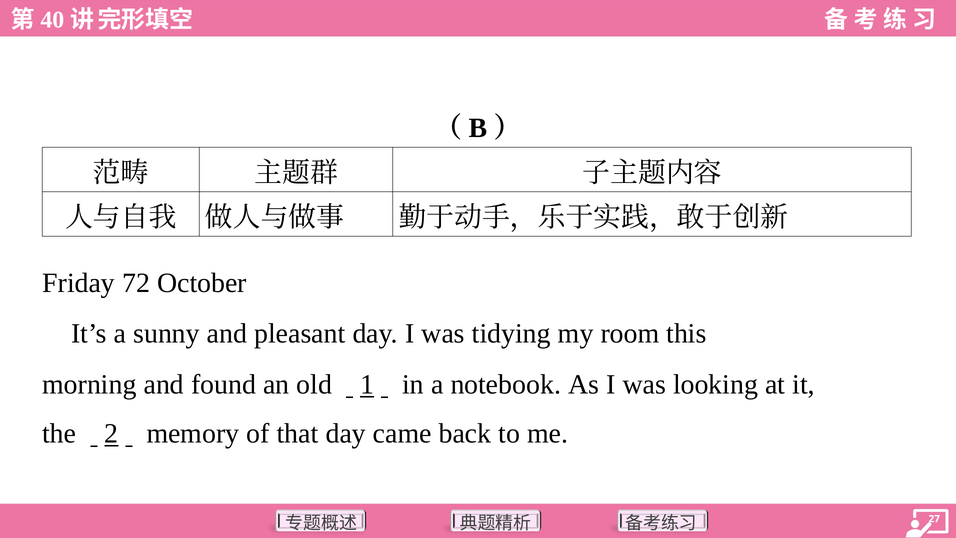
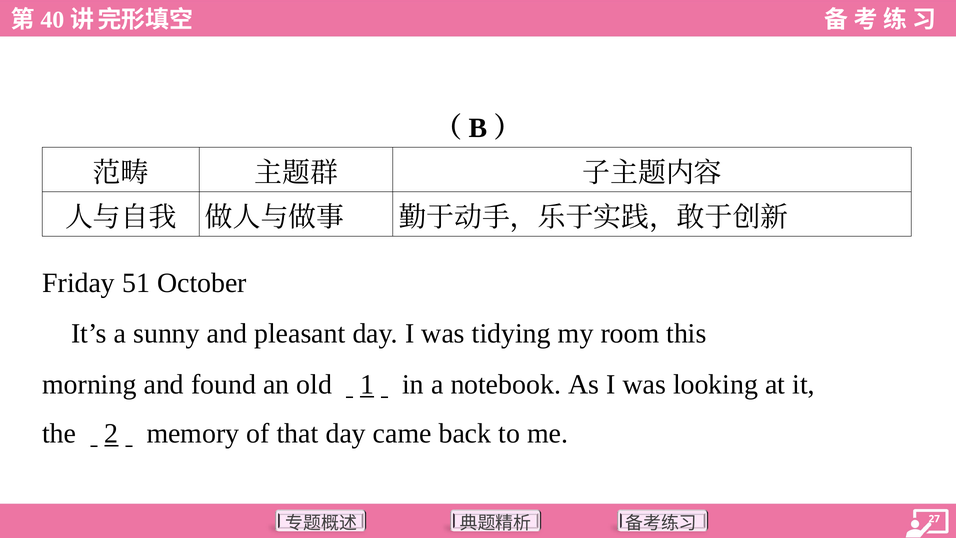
72: 72 -> 51
